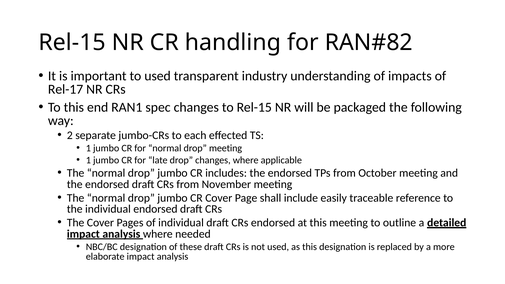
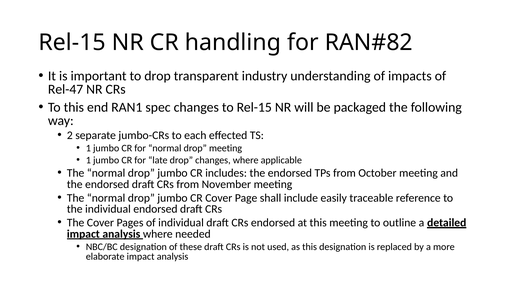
to used: used -> drop
Rel-17: Rel-17 -> Rel-47
